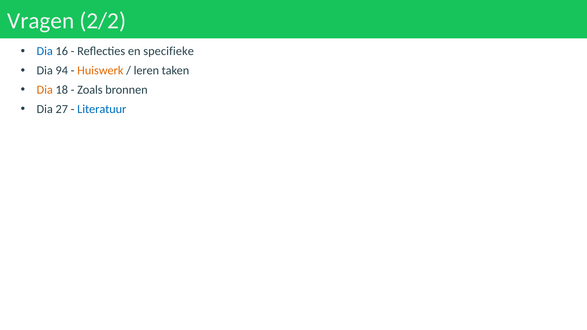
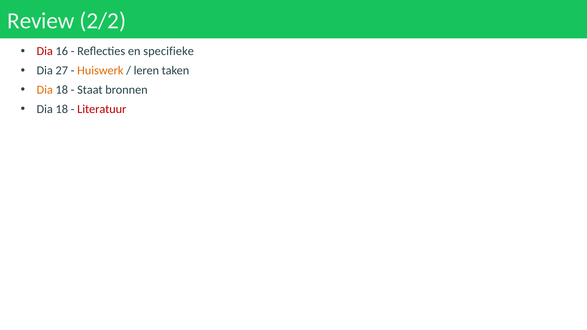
Vragen: Vragen -> Review
Dia at (45, 51) colour: blue -> red
94: 94 -> 27
Zoals: Zoals -> Staat
27 at (62, 109): 27 -> 18
Literatuur colour: blue -> red
